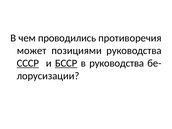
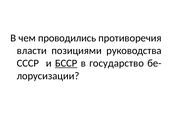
может: может -> власти
СССР underline: present -> none
в руководства: руководства -> государство
